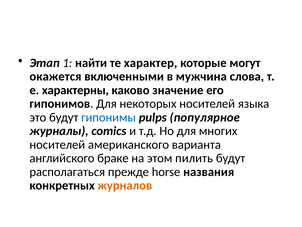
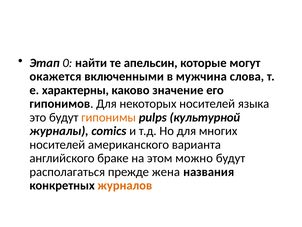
1: 1 -> 0
характер: характер -> апельсин
гипонимы colour: blue -> orange
популярное: популярное -> культурной
пилить: пилить -> можно
horse: horse -> жена
